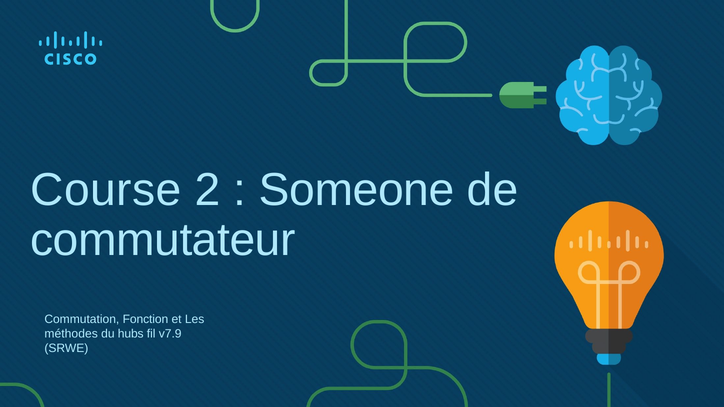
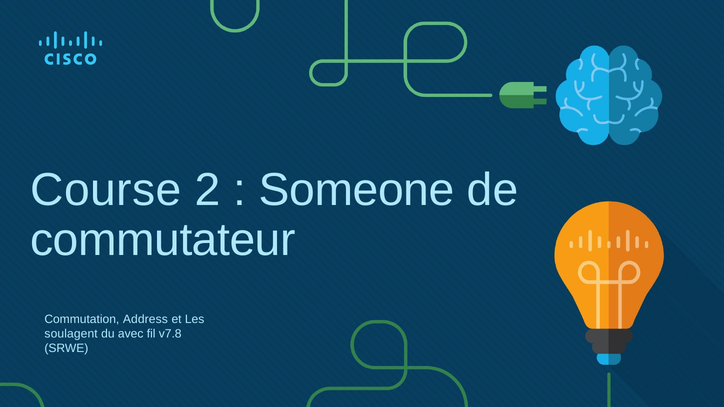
Fonction: Fonction -> Address
méthodes: méthodes -> soulagent
hubs: hubs -> avec
v7.9: v7.9 -> v7.8
